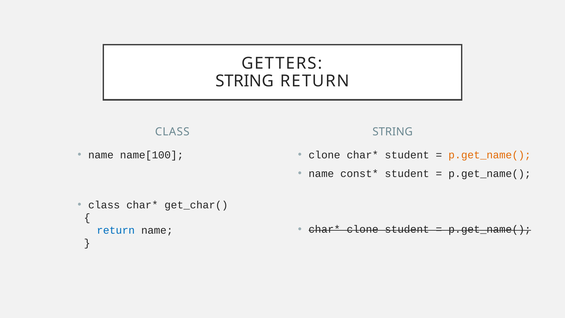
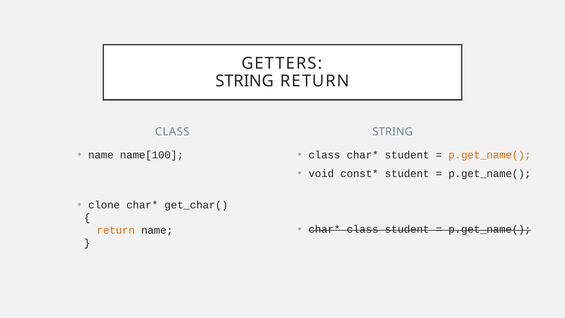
clone at (324, 155): clone -> class
name at (321, 173): name -> void
class at (104, 205): class -> clone
clone at (363, 229): clone -> class
return at (116, 230) colour: blue -> orange
